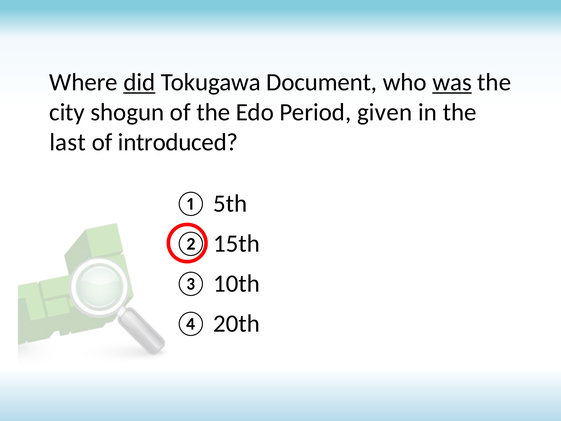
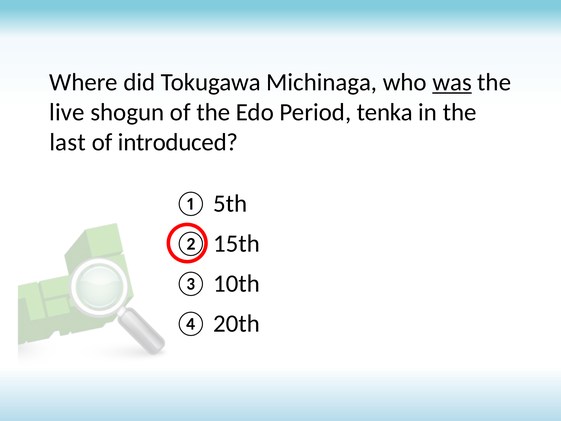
did underline: present -> none
Document: Document -> Michinaga
city: city -> live
given: given -> tenka
